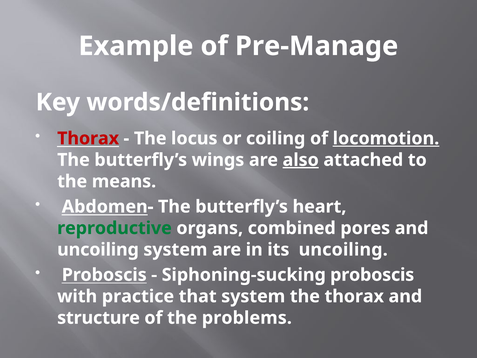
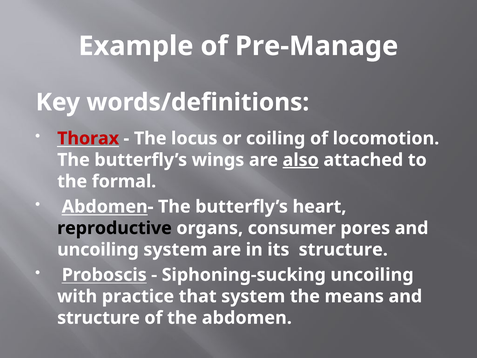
locomotion underline: present -> none
means: means -> formal
reproductive colour: green -> black
combined: combined -> consumer
its uncoiling: uncoiling -> structure
Siphoning-sucking proboscis: proboscis -> uncoiling
the thorax: thorax -> means
problems: problems -> abdomen
